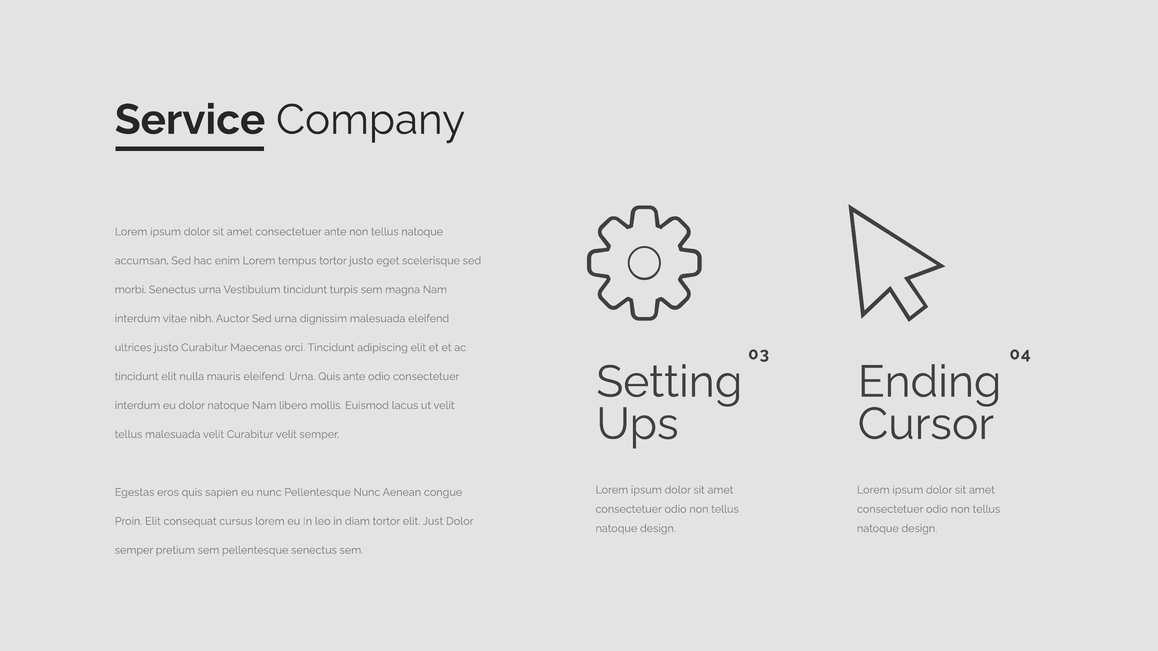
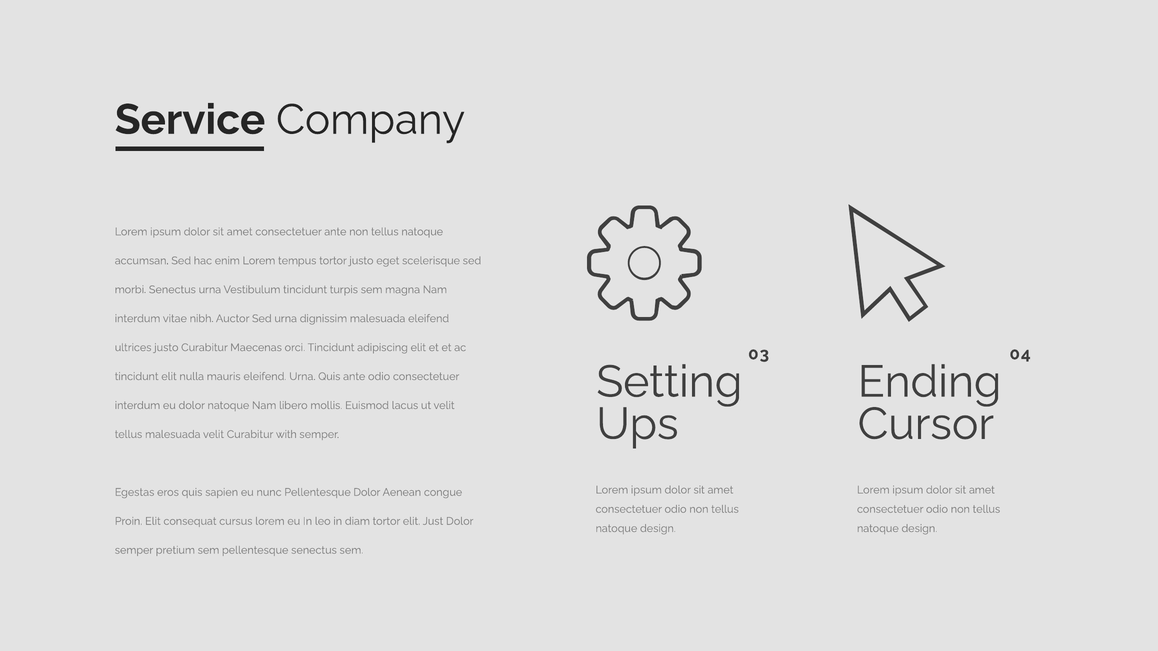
Curabitur velit: velit -> with
Pellentesque Nunc: Nunc -> Dolor
